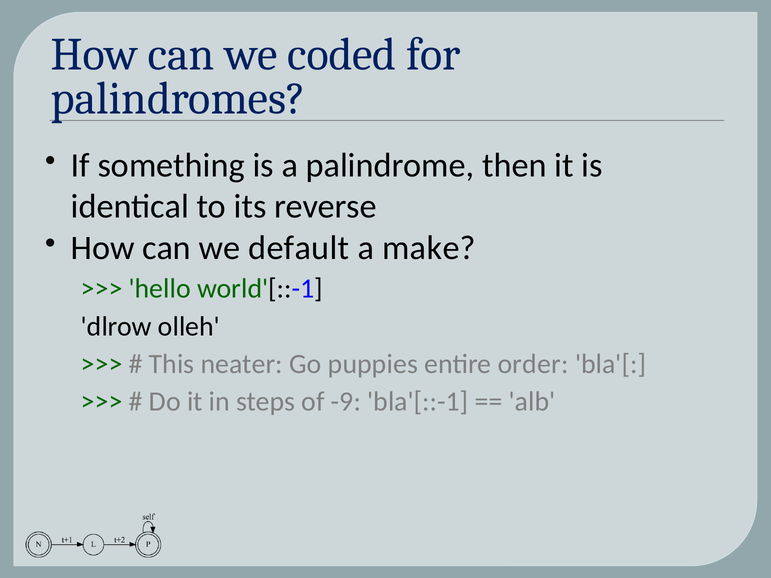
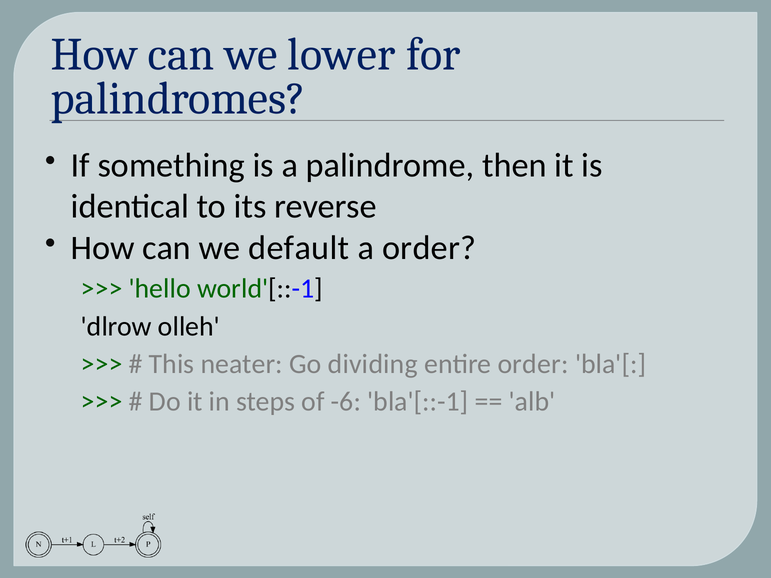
coded: coded -> lower
a make: make -> order
puppies: puppies -> dividing
-9: -9 -> -6
